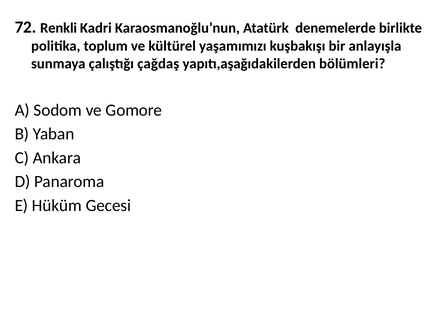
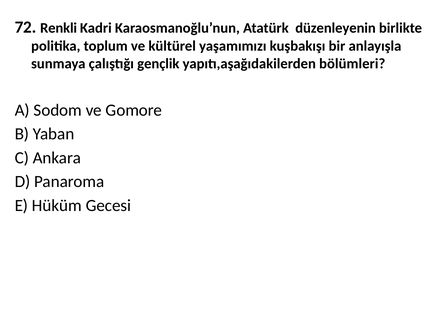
denemelerde: denemelerde -> düzenleyenin
çağdaş: çağdaş -> gençlik
